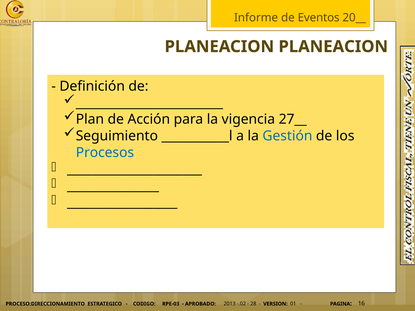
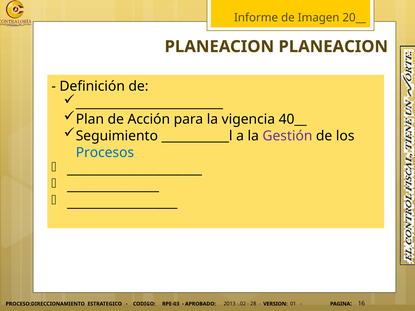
Eventos: Eventos -> Imagen
27__: 27__ -> 40__
Gestión colour: blue -> purple
